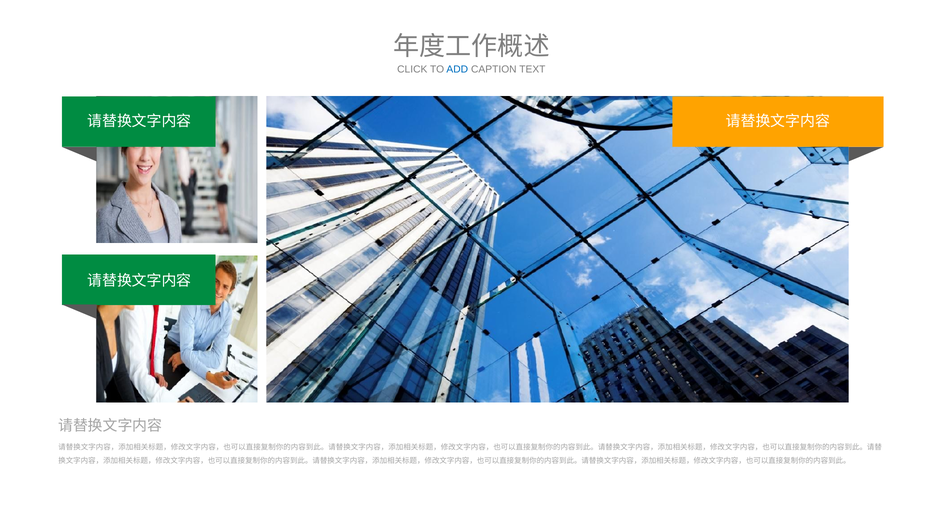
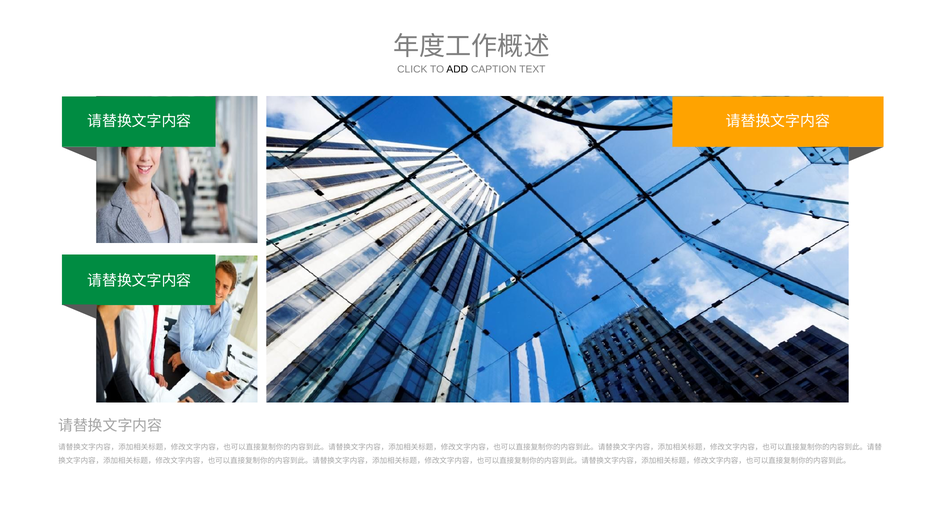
ADD colour: blue -> black
